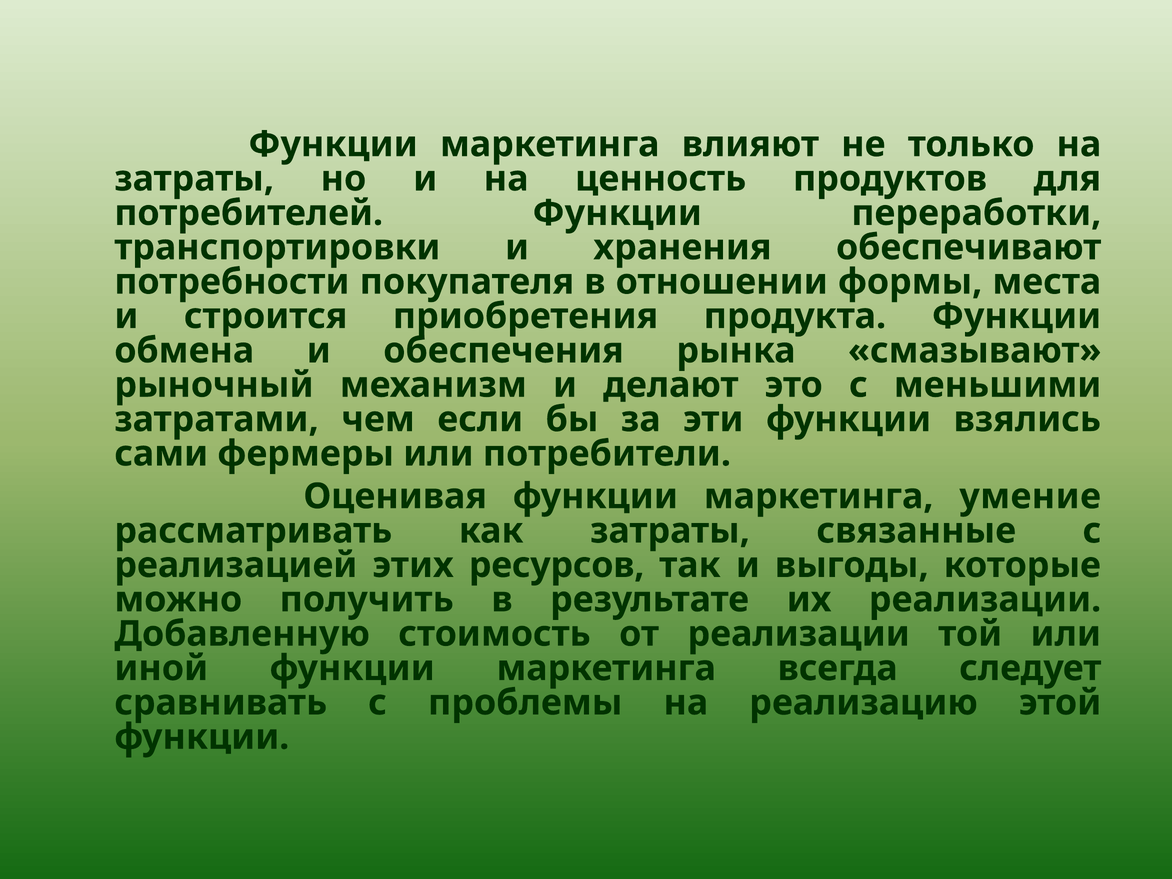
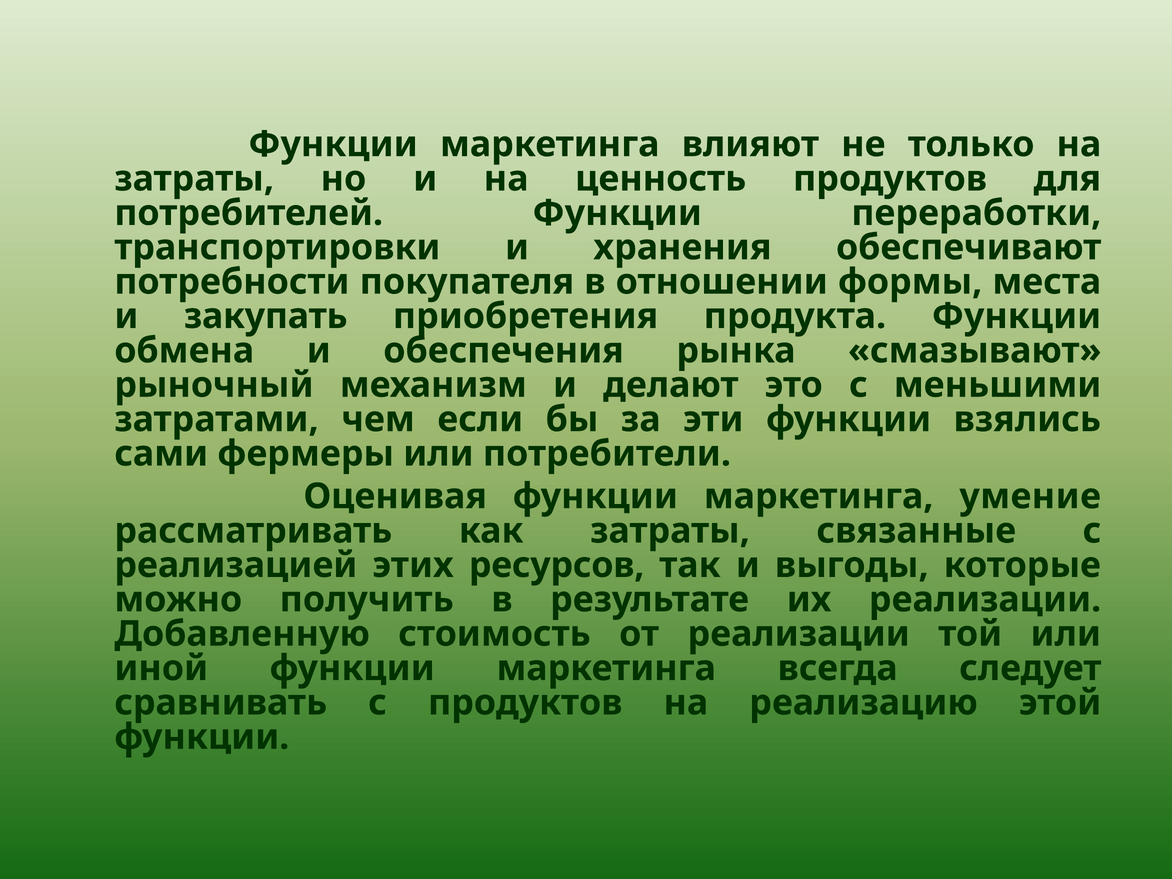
строится: строится -> закупать
с проблемы: проблемы -> продуктов
